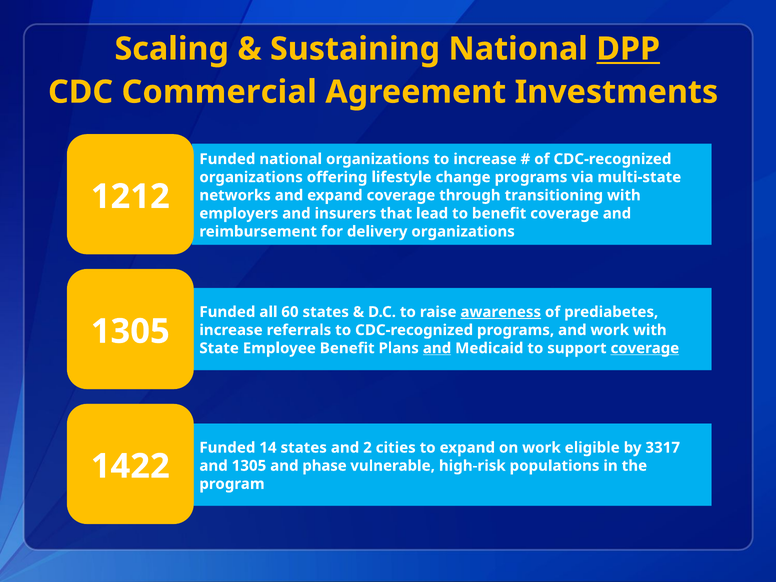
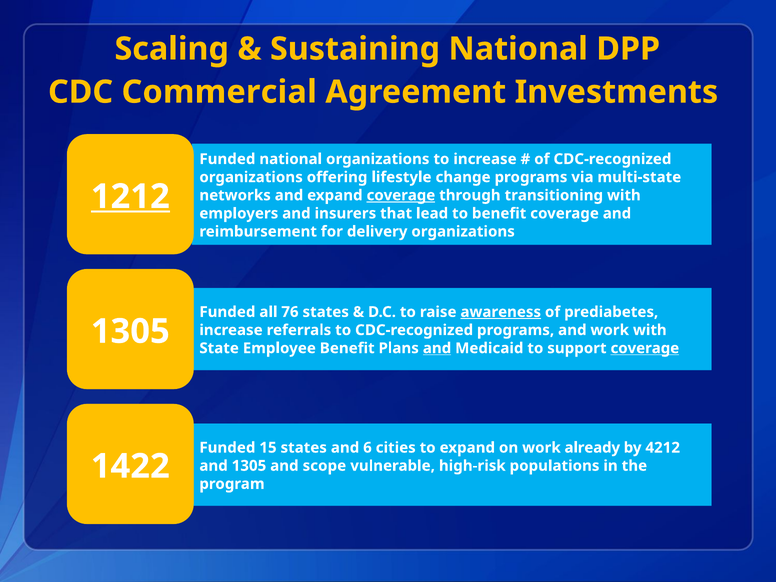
DPP underline: present -> none
1212 underline: none -> present
coverage at (401, 195) underline: none -> present
60: 60 -> 76
14: 14 -> 15
2: 2 -> 6
eligible: eligible -> already
3317: 3317 -> 4212
phase: phase -> scope
